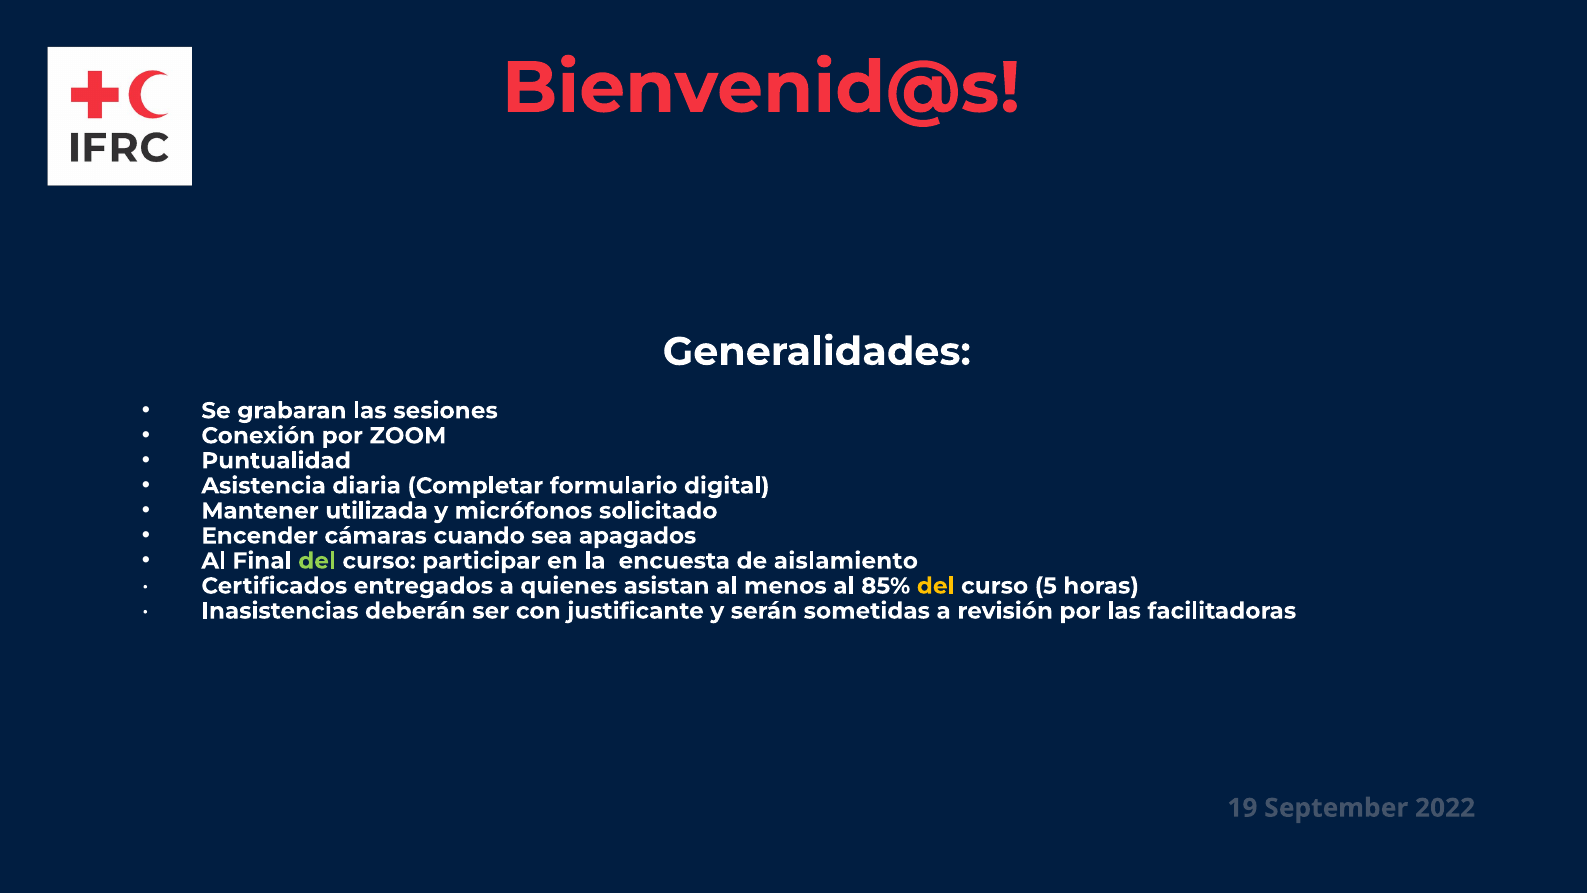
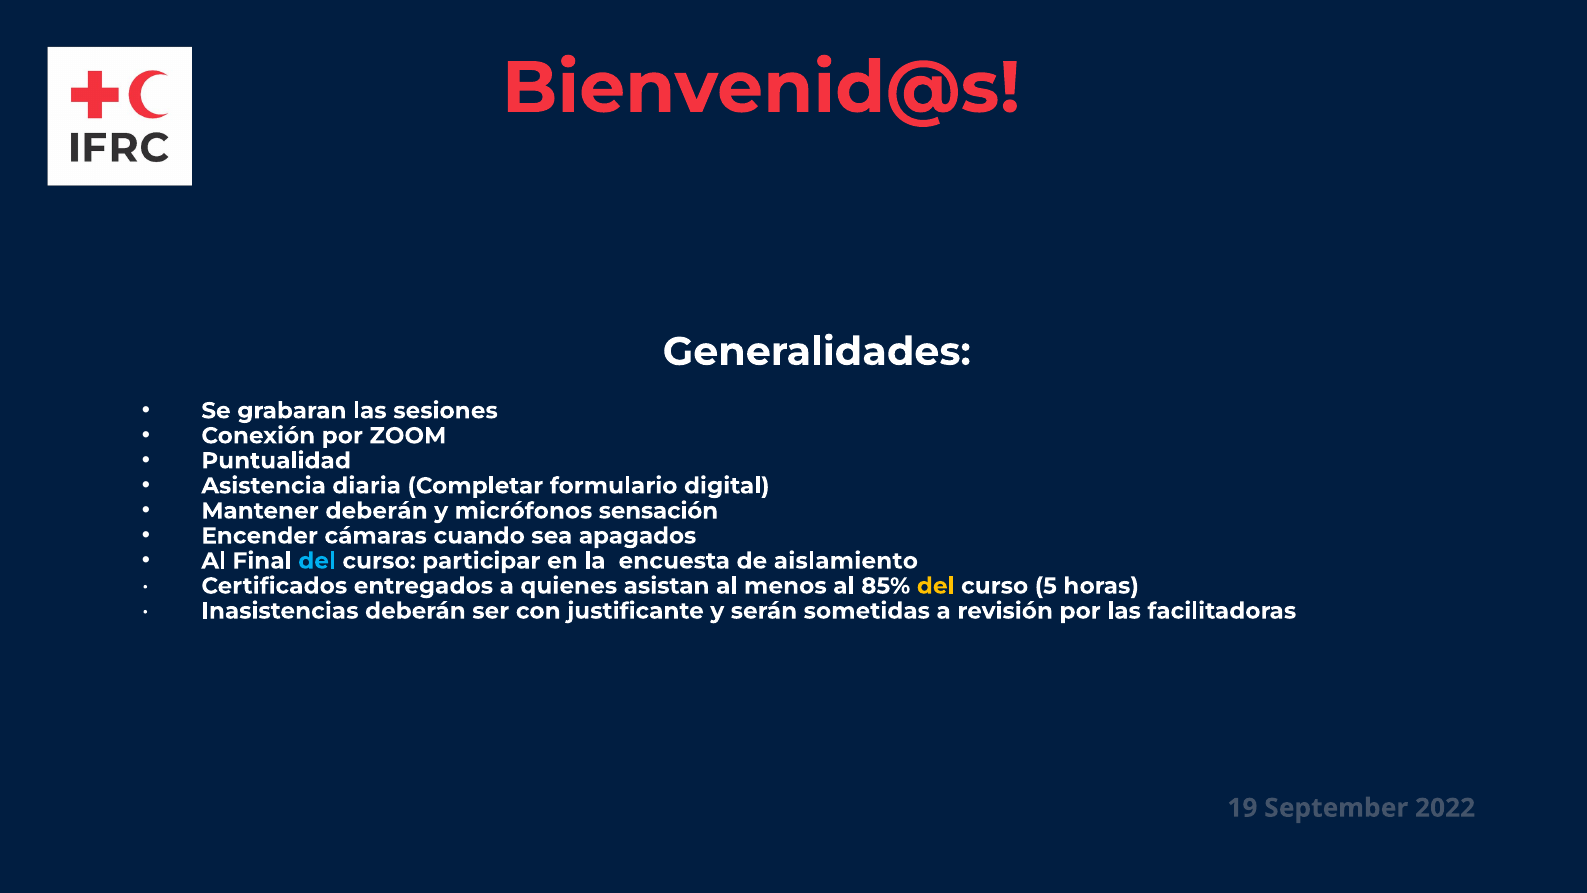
Mantener utilizada: utilizada -> deberán
solicitado: solicitado -> sensación
del at (317, 561) colour: light green -> light blue
